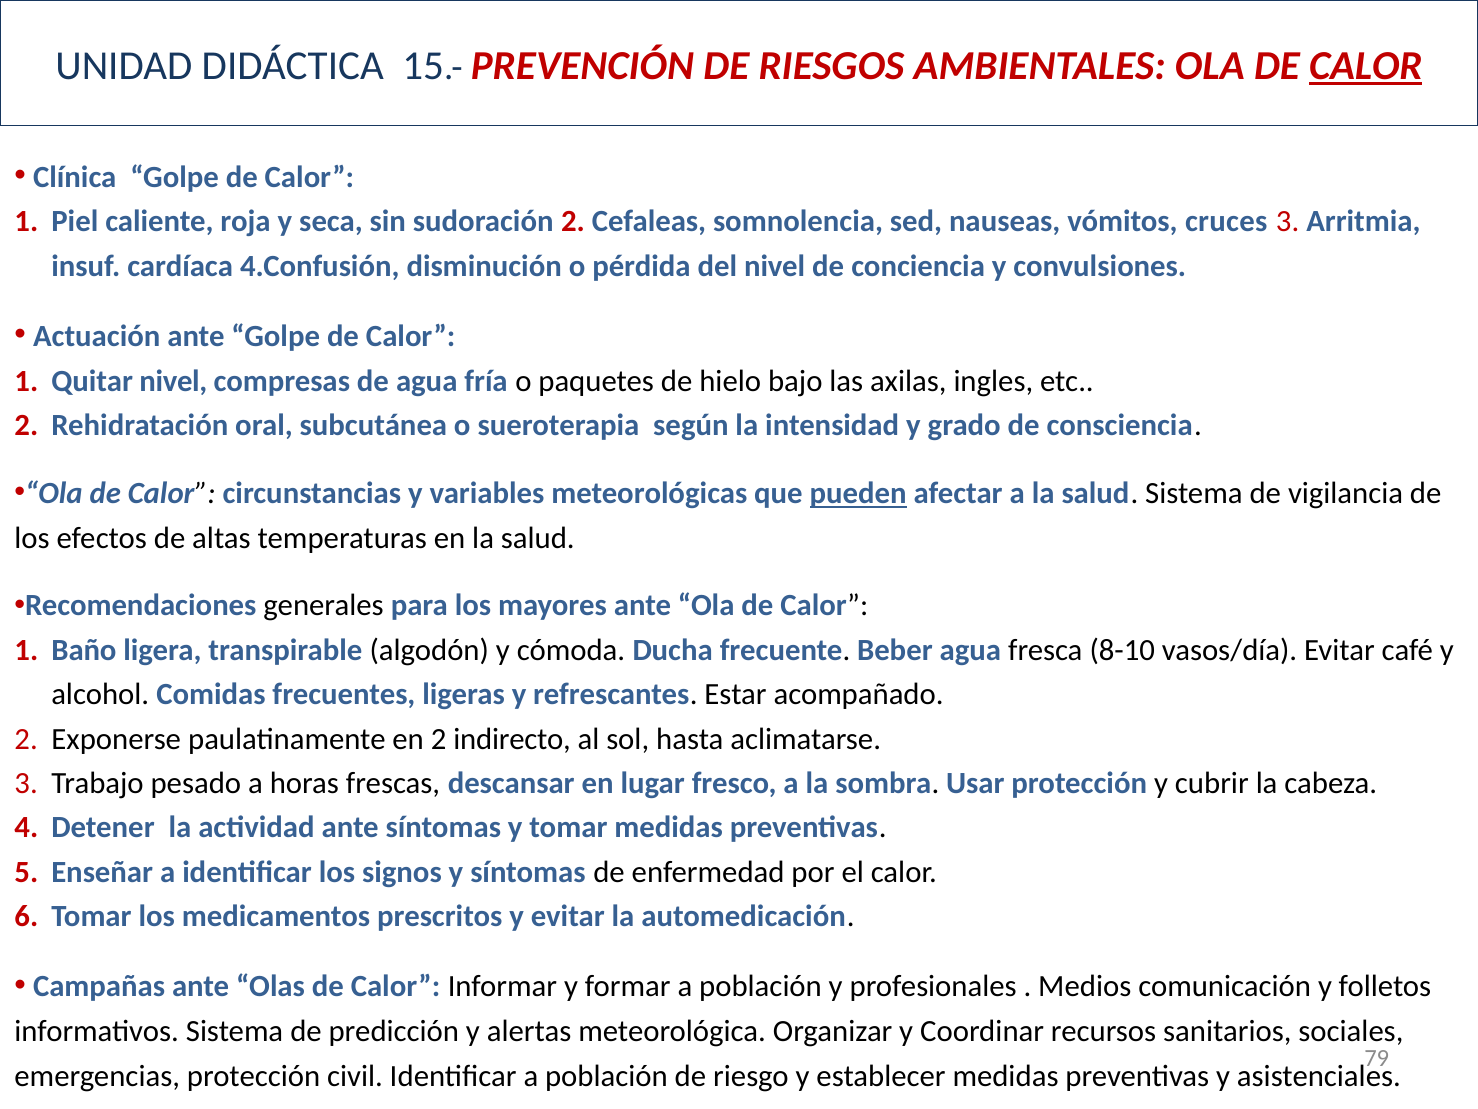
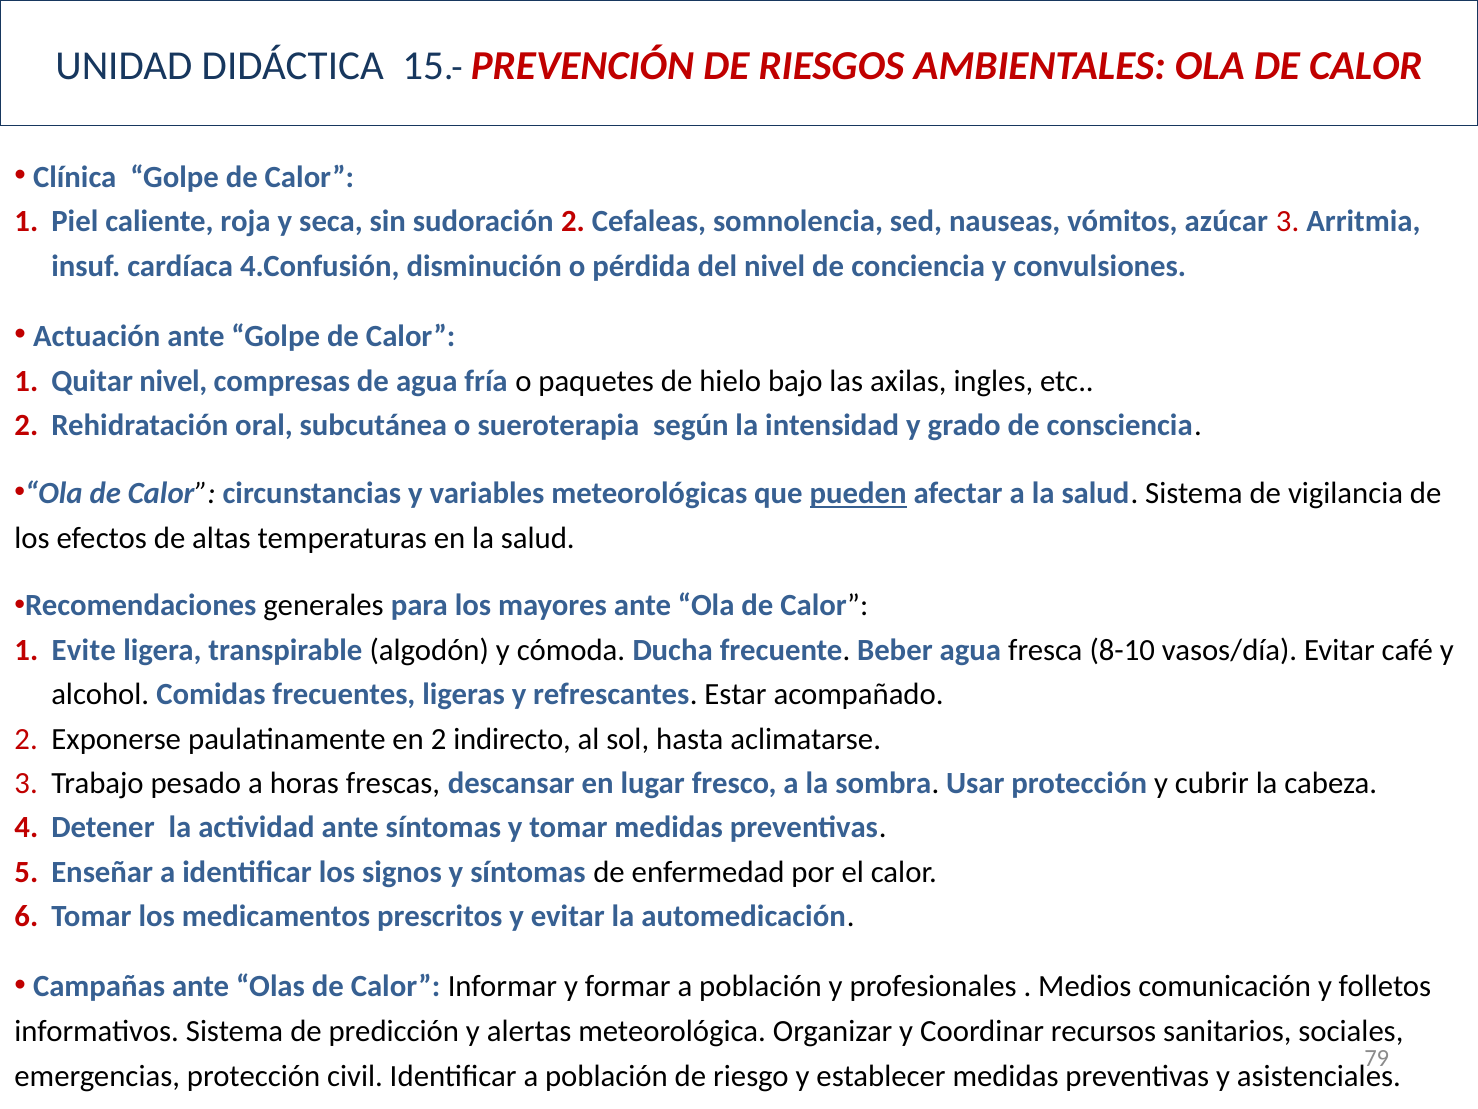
CALOR at (1366, 66) underline: present -> none
cruces: cruces -> azúcar
Baño: Baño -> Evite
